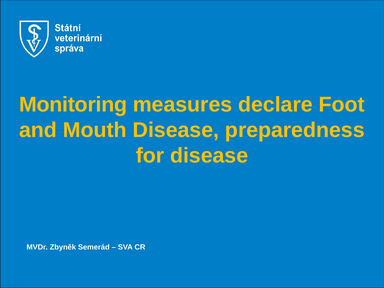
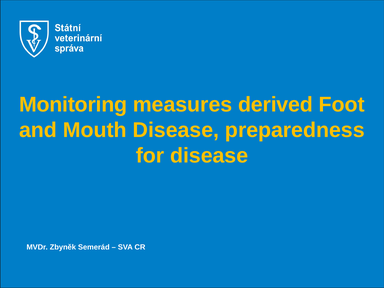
declare: declare -> derived
